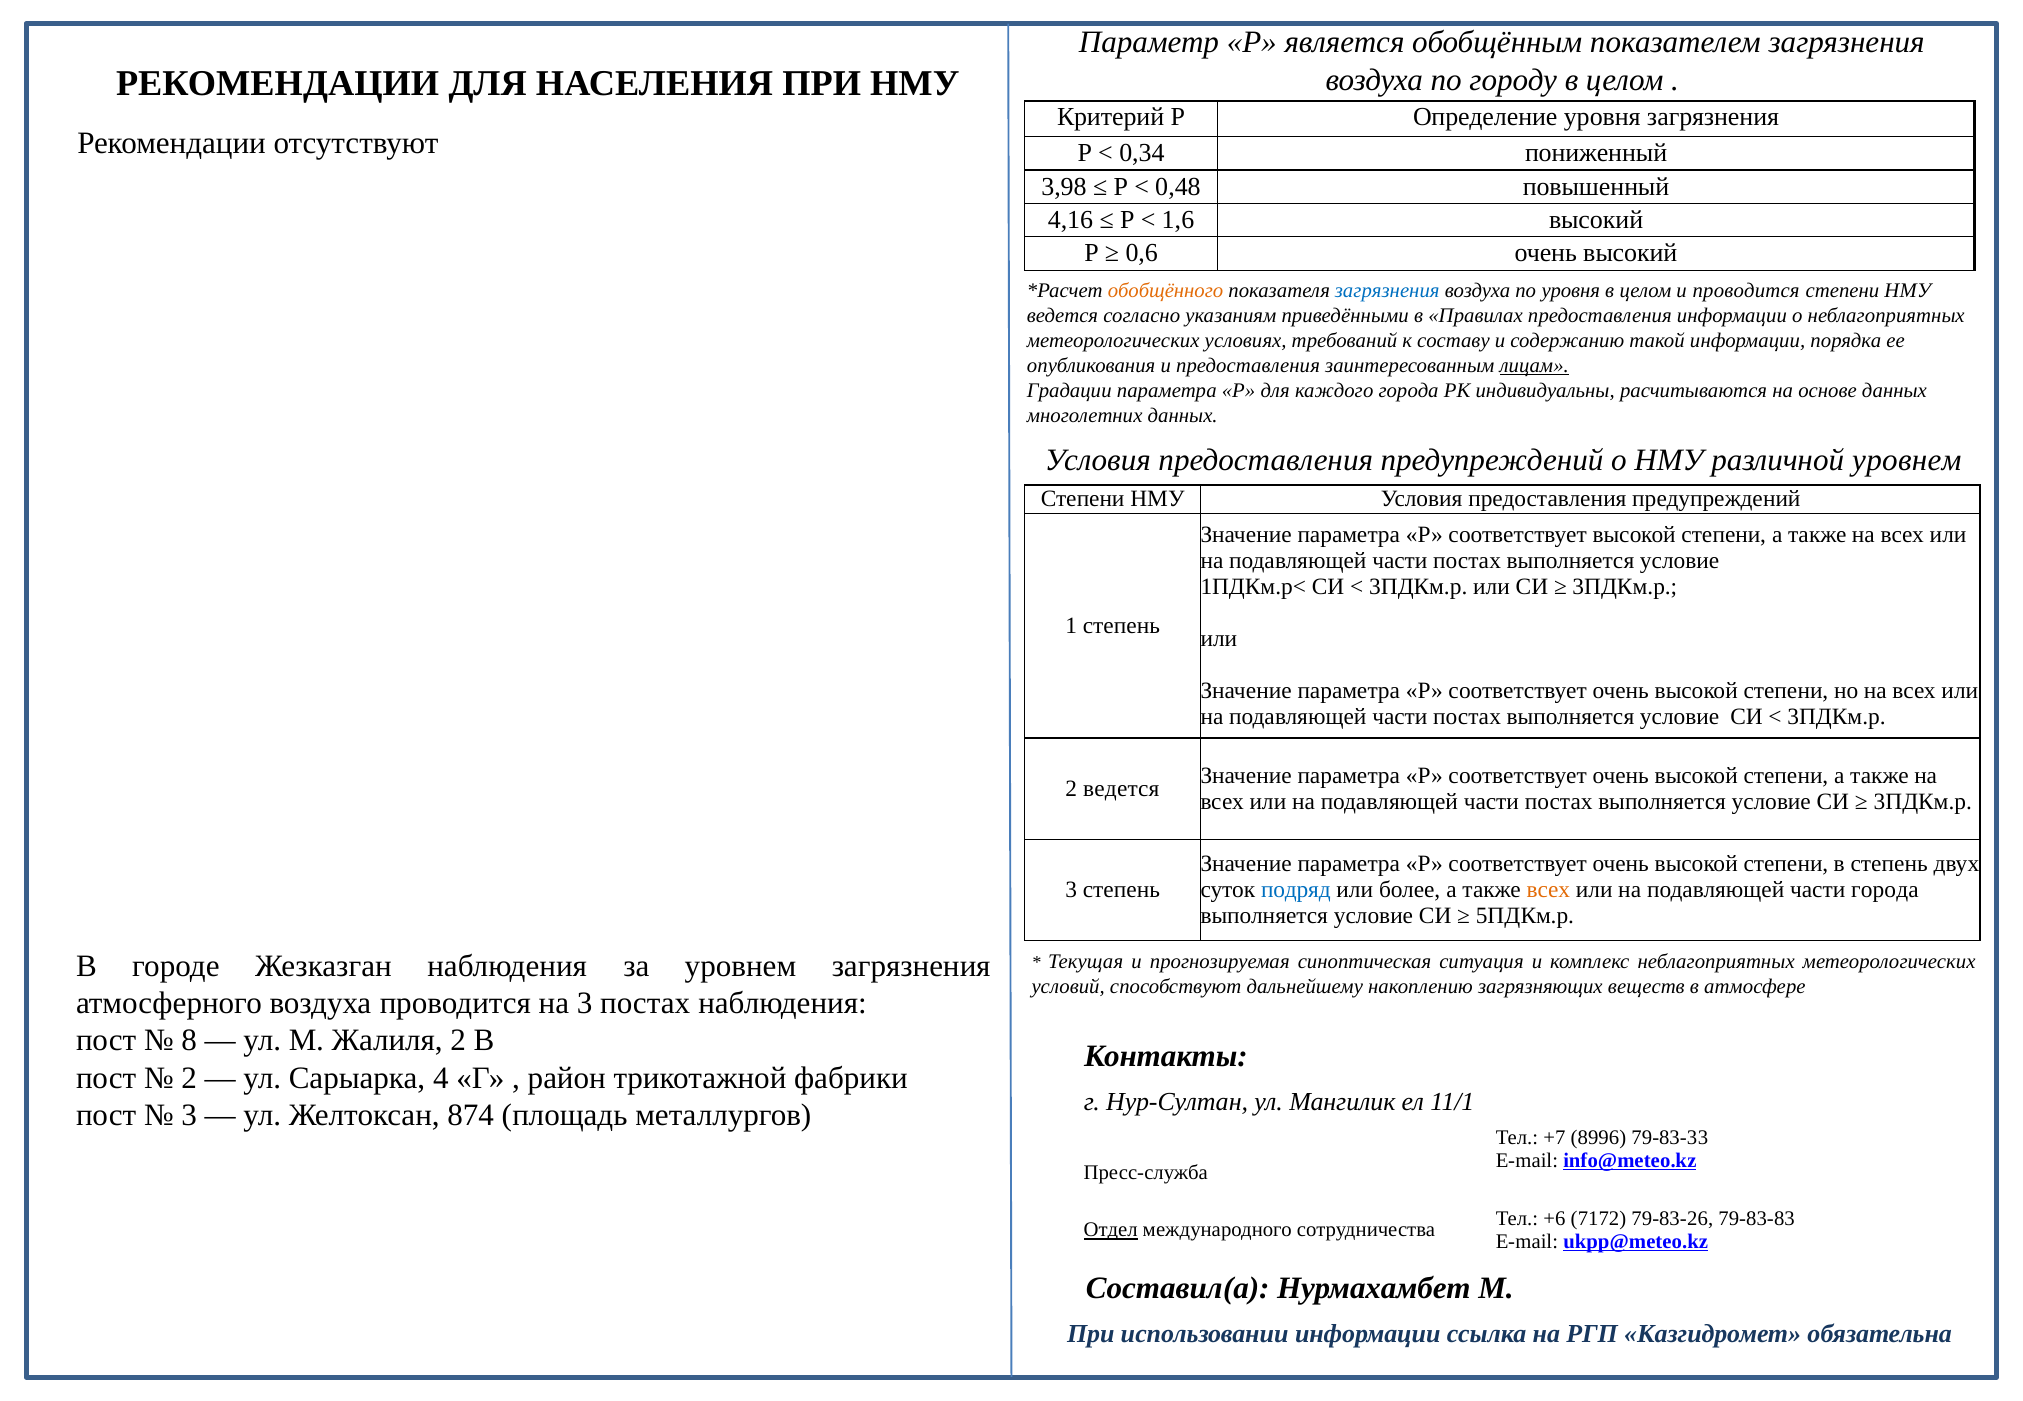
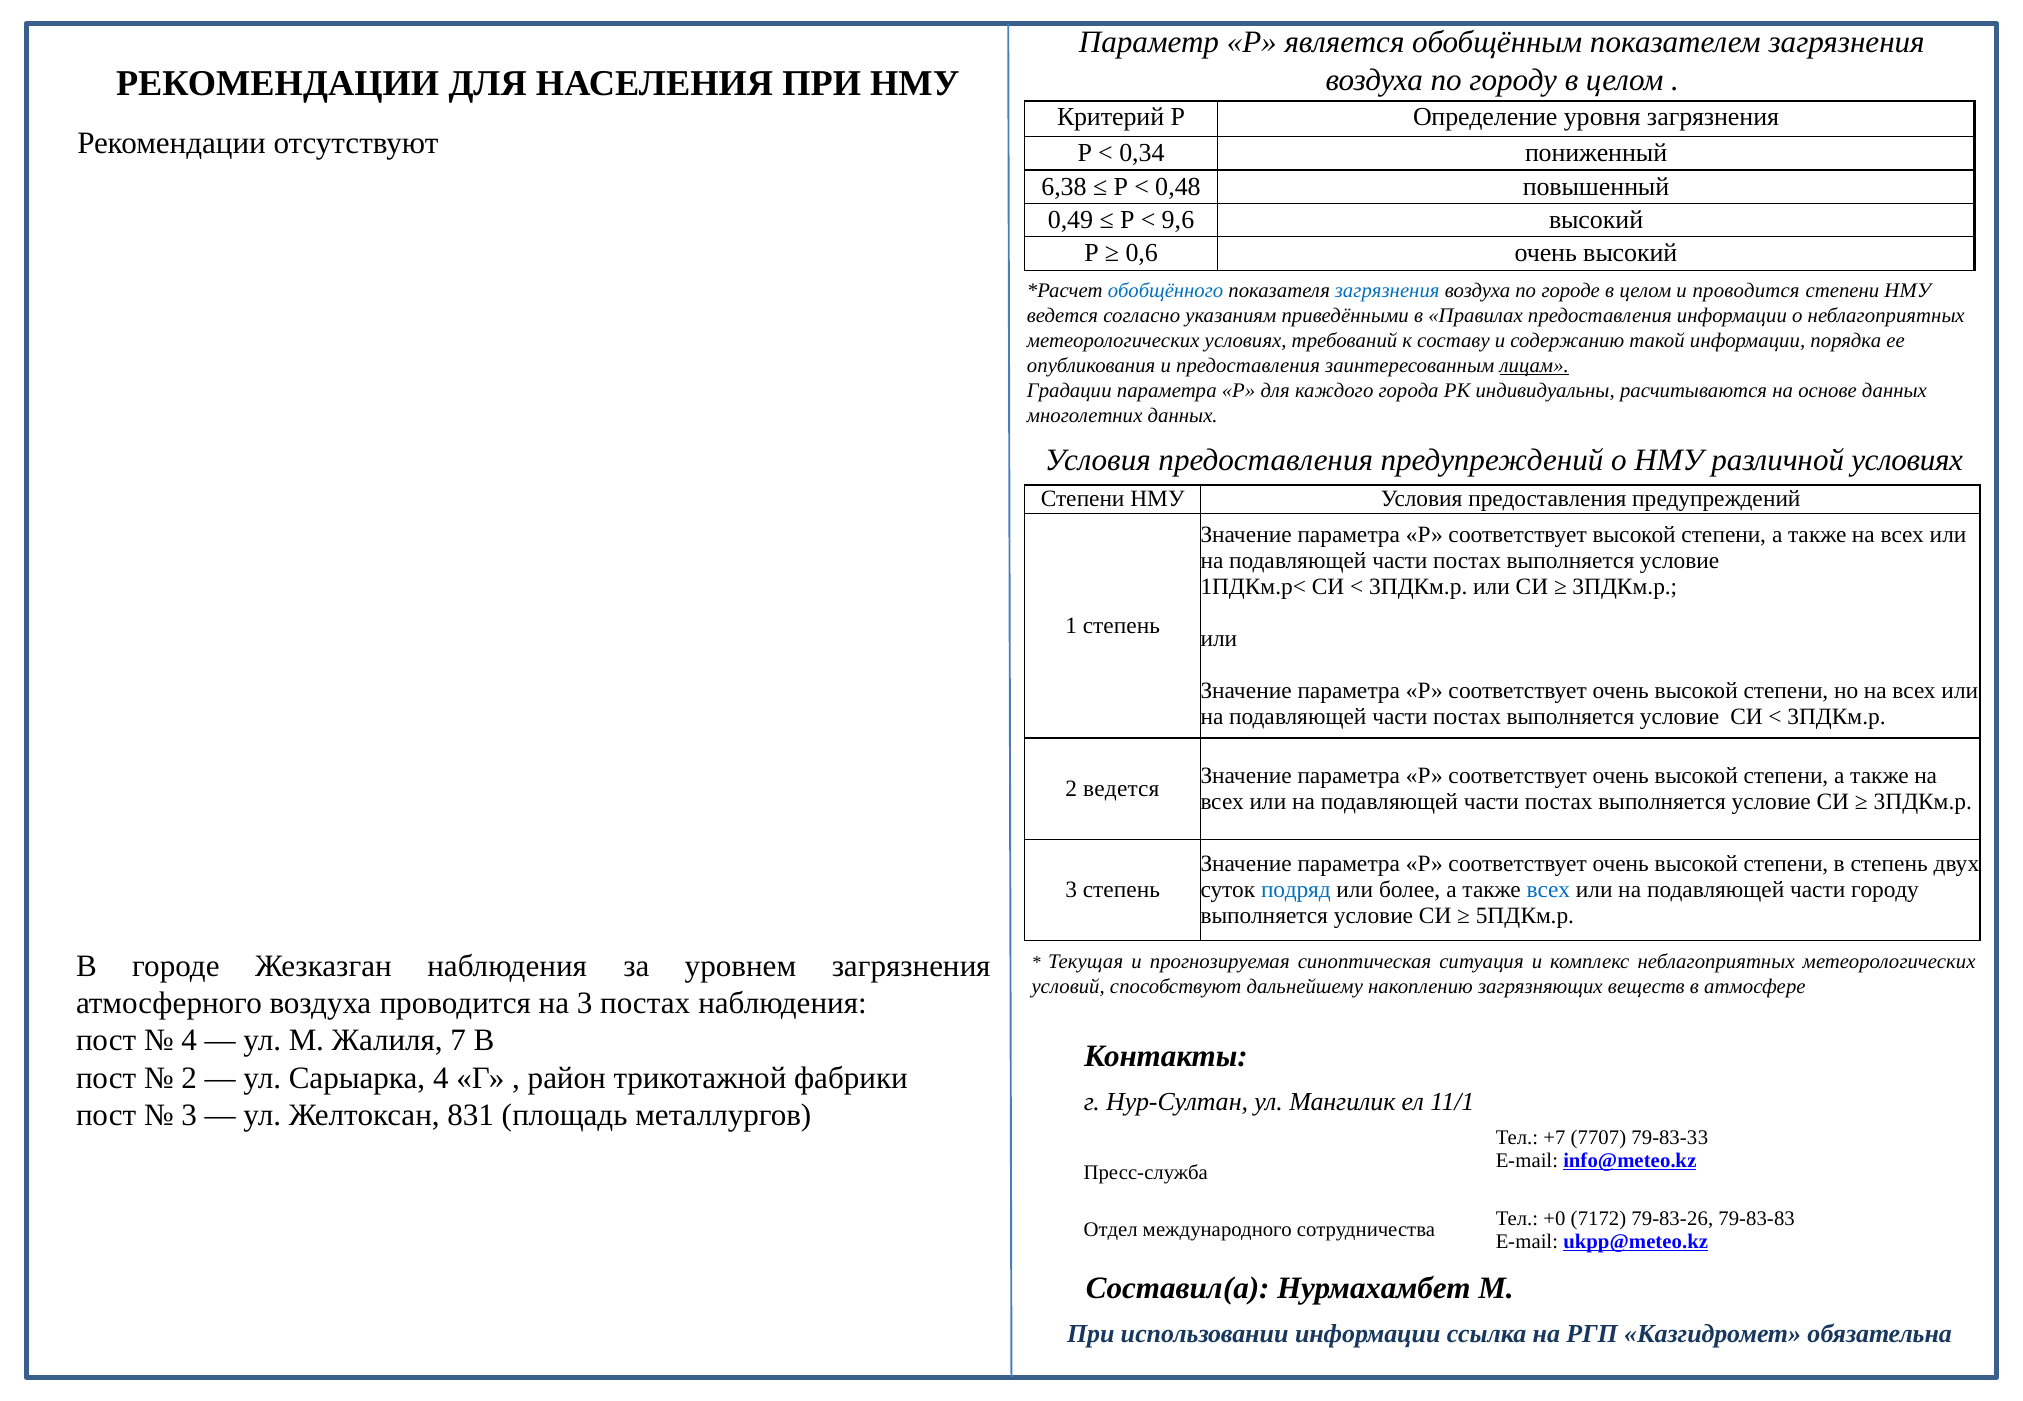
3,98: 3,98 -> 6,38
4,16: 4,16 -> 0,49
1,6: 1,6 -> 9,6
обобщённого colour: orange -> blue
по уровня: уровня -> городе
различной уровнем: уровнем -> условиях
всех at (1548, 890) colour: orange -> blue
части города: города -> городу
8 at (189, 1040): 8 -> 4
Жалиля 2: 2 -> 7
874: 874 -> 831
8996: 8996 -> 7707
+6: +6 -> +0
Отдел underline: present -> none
